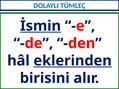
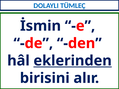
İsmin underline: present -> none
